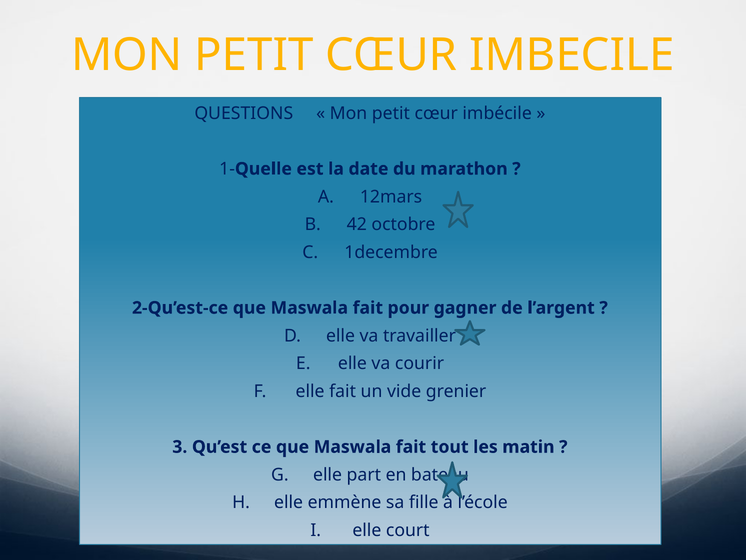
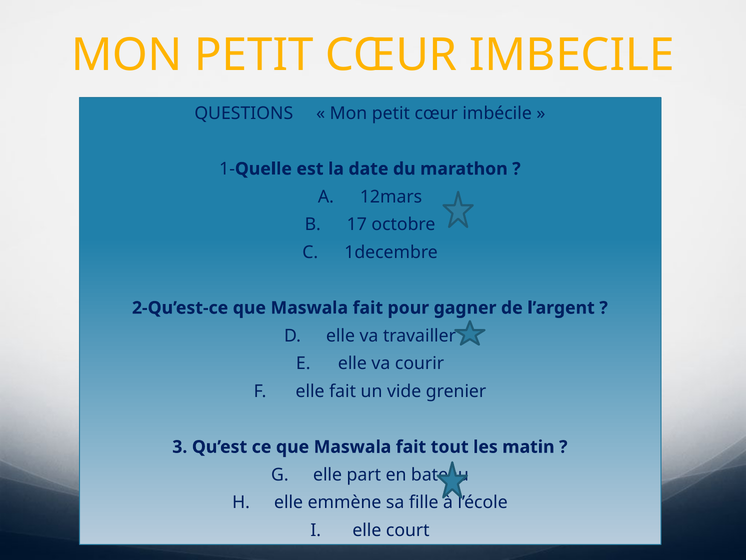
42: 42 -> 17
